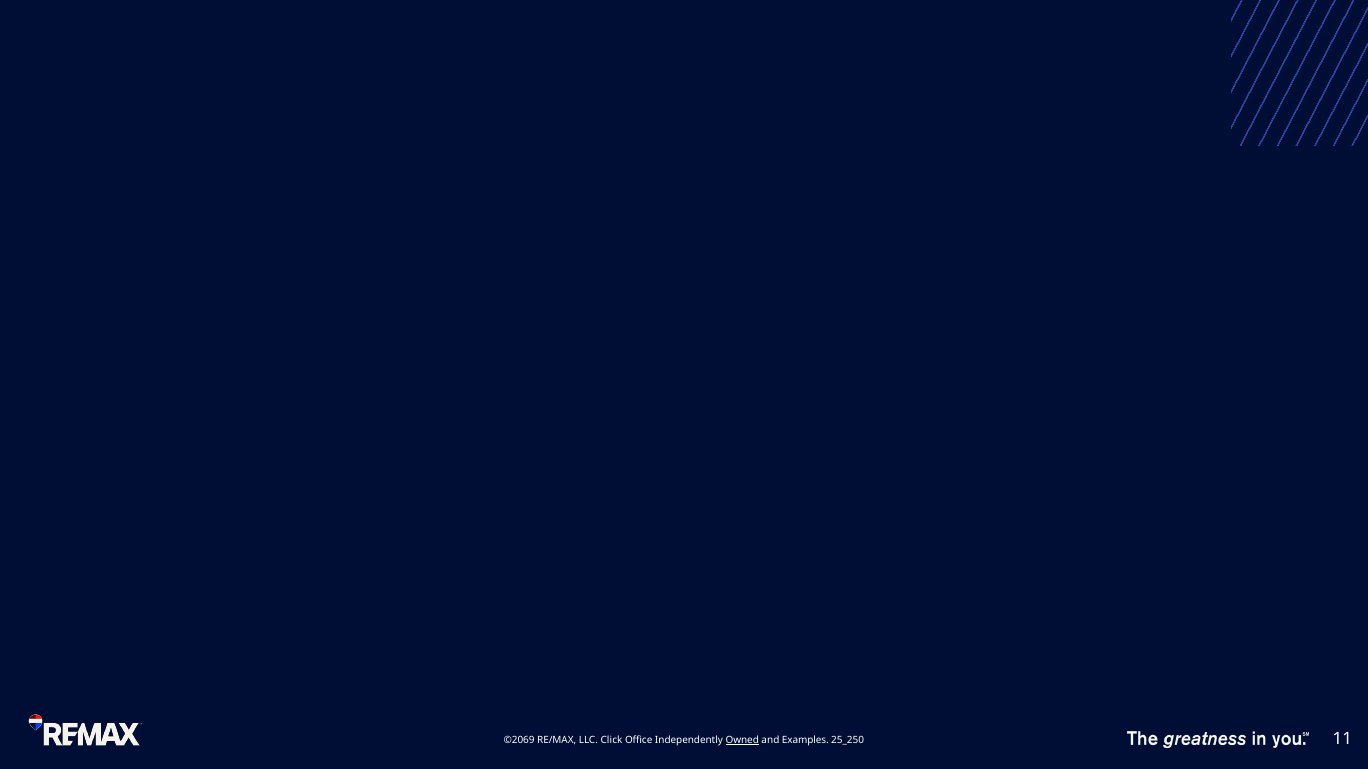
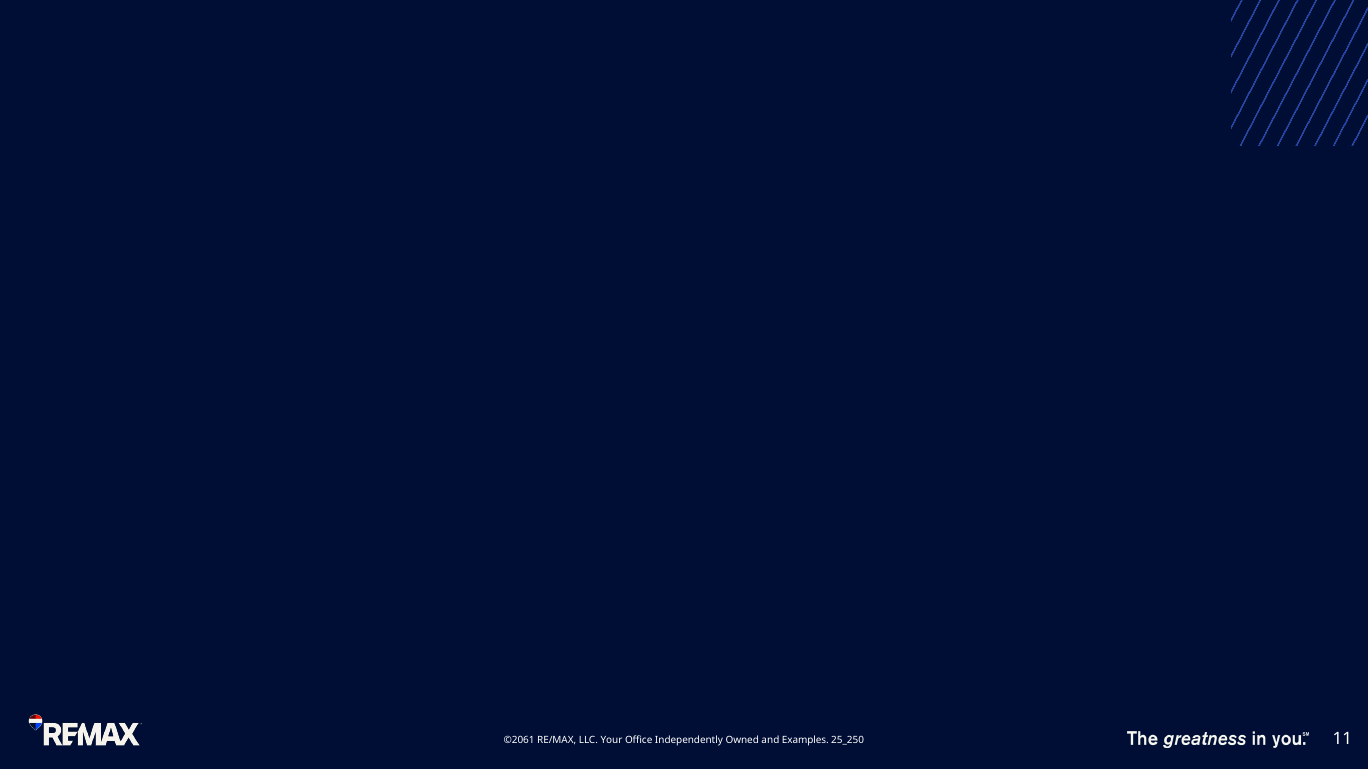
©2069: ©2069 -> ©2061
Click: Click -> Your
Owned underline: present -> none
